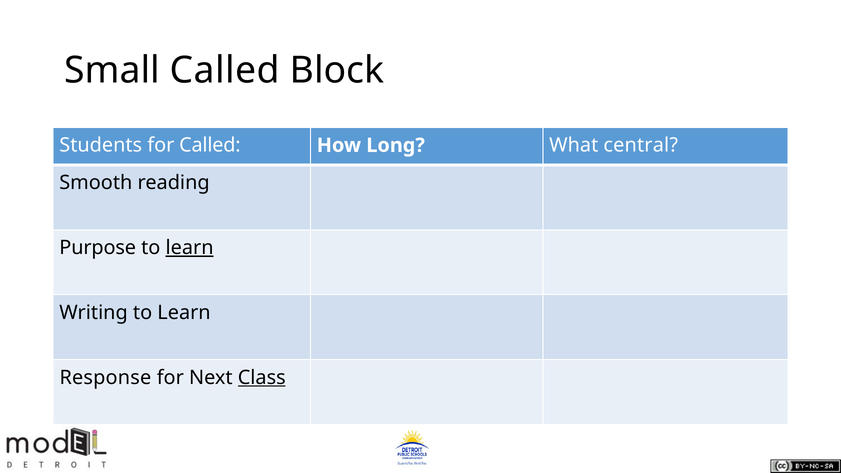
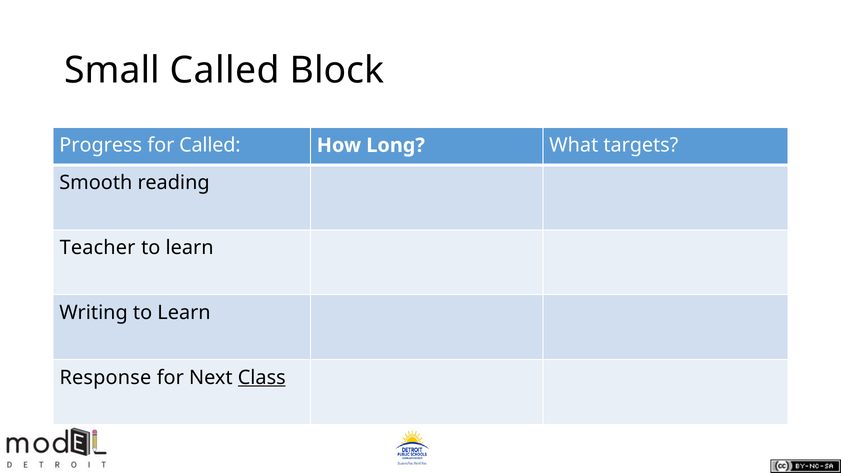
Students: Students -> Progress
central: central -> targets
Purpose: Purpose -> Teacher
learn at (190, 248) underline: present -> none
